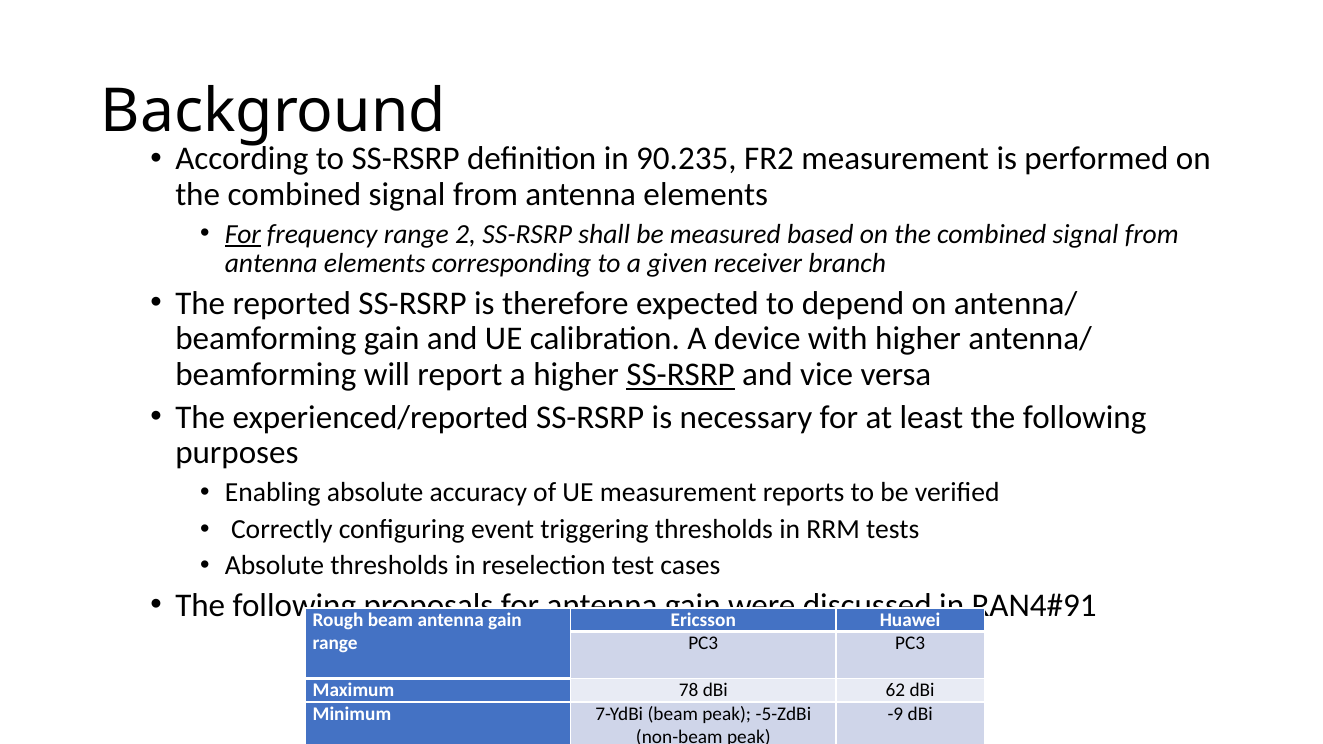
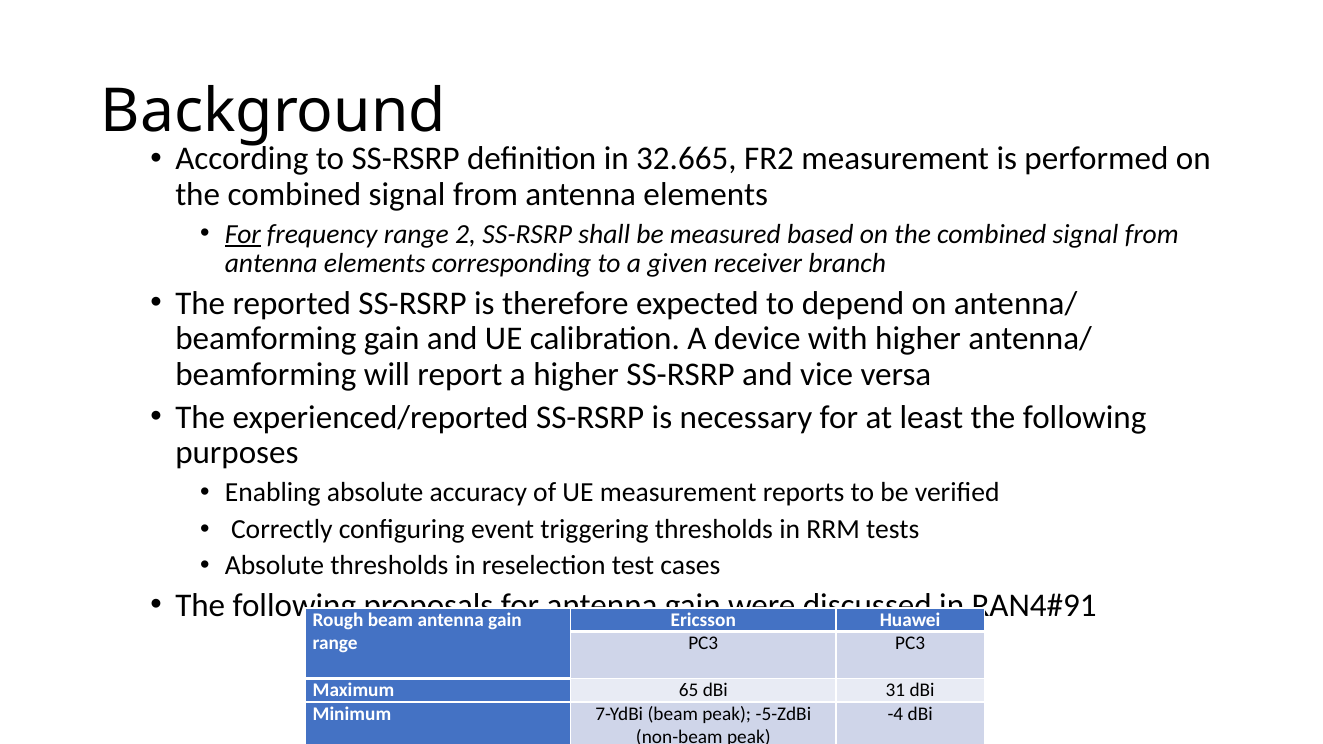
90.235: 90.235 -> 32.665
SS-RSRP at (681, 375) underline: present -> none
78: 78 -> 65
62: 62 -> 31
-9: -9 -> -4
